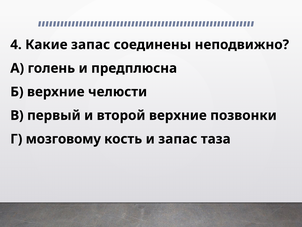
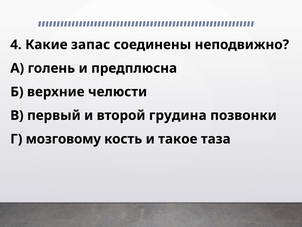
второй верхние: верхние -> грудина
и запас: запас -> такое
